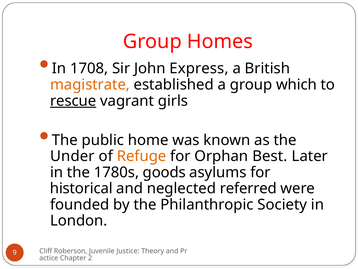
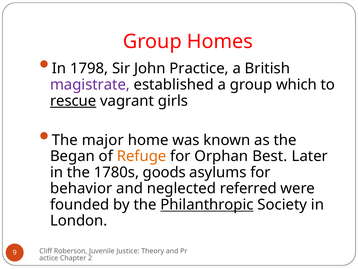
1708: 1708 -> 1798
Express: Express -> Practice
magistrate colour: orange -> purple
public: public -> major
Under: Under -> Began
historical: historical -> behavior
Philanthropic underline: none -> present
